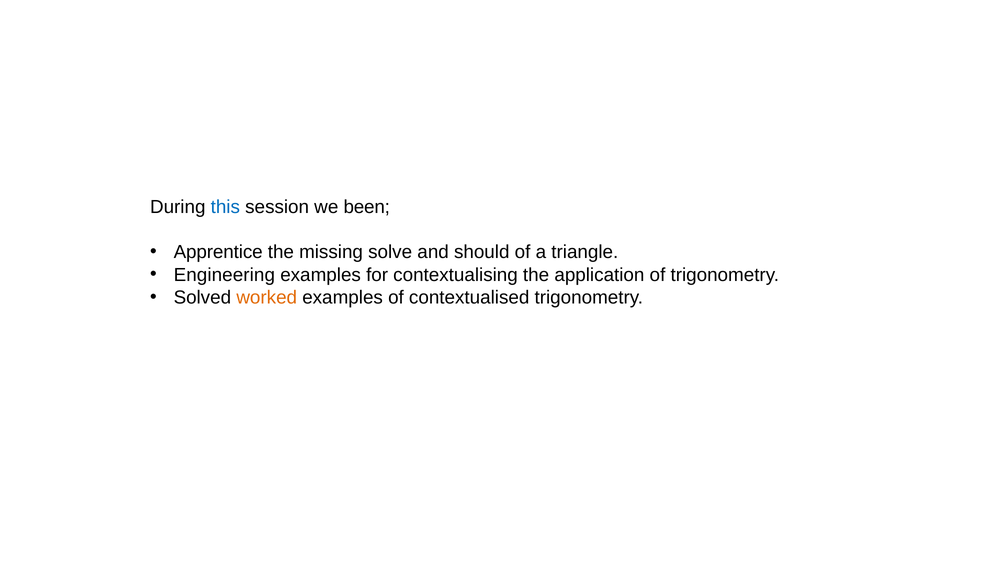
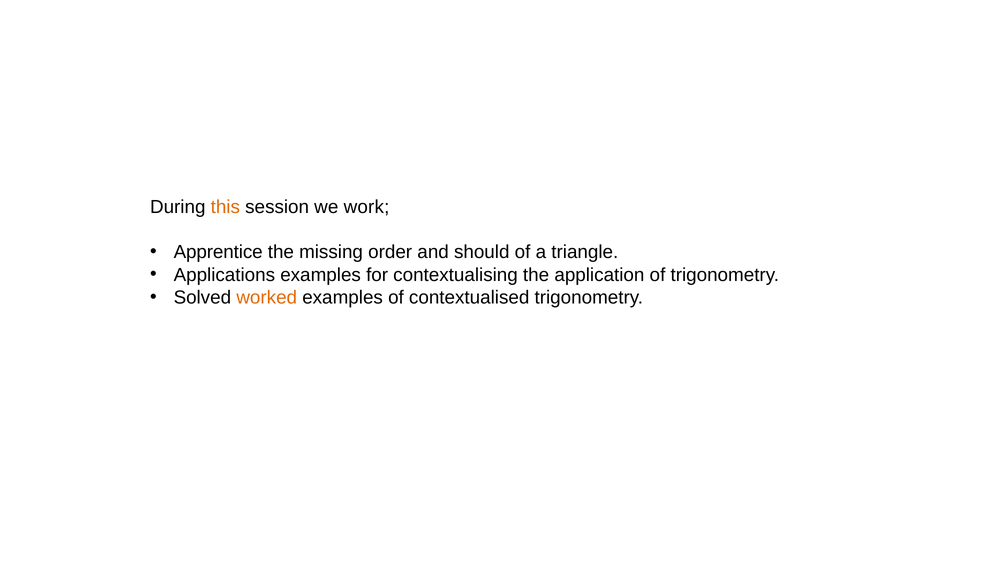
this colour: blue -> orange
been: been -> work
solve: solve -> order
Engineering: Engineering -> Applications
